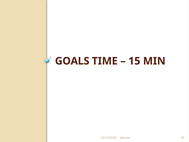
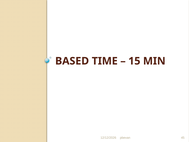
GOALS: GOALS -> BASED
